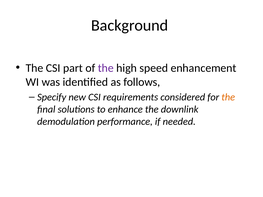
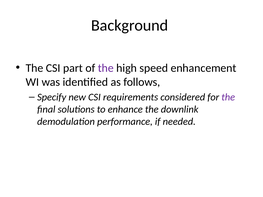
the at (228, 97) colour: orange -> purple
